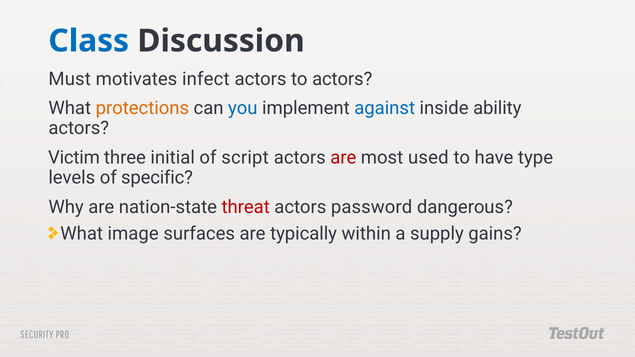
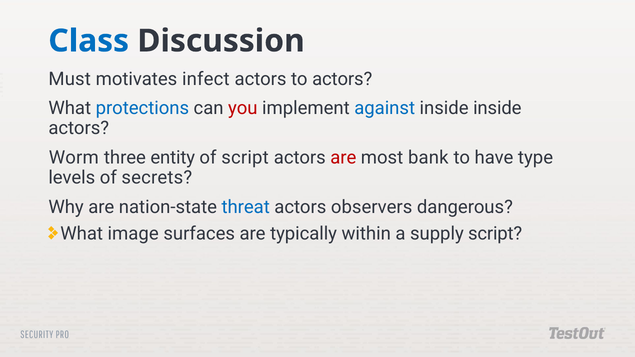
protections colour: orange -> blue
you colour: blue -> red
inside ability: ability -> inside
Victim: Victim -> Worm
initial: initial -> entity
used: used -> bank
specific: specific -> secrets
threat colour: red -> blue
password: password -> observers
supply gains: gains -> script
